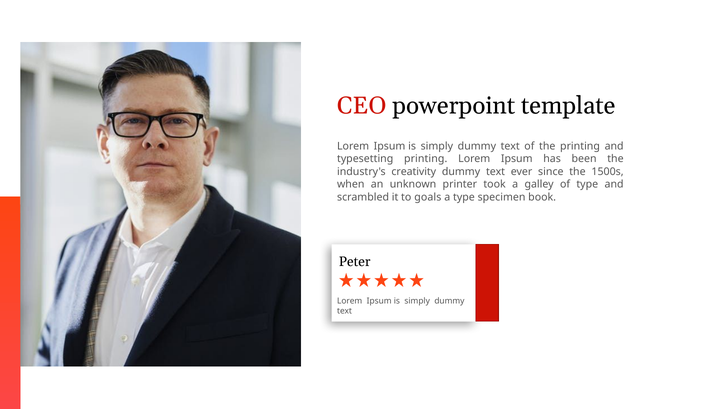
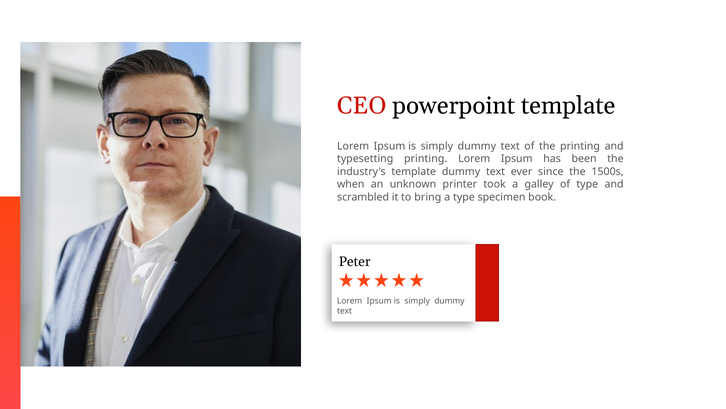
industry's creativity: creativity -> template
goals: goals -> bring
